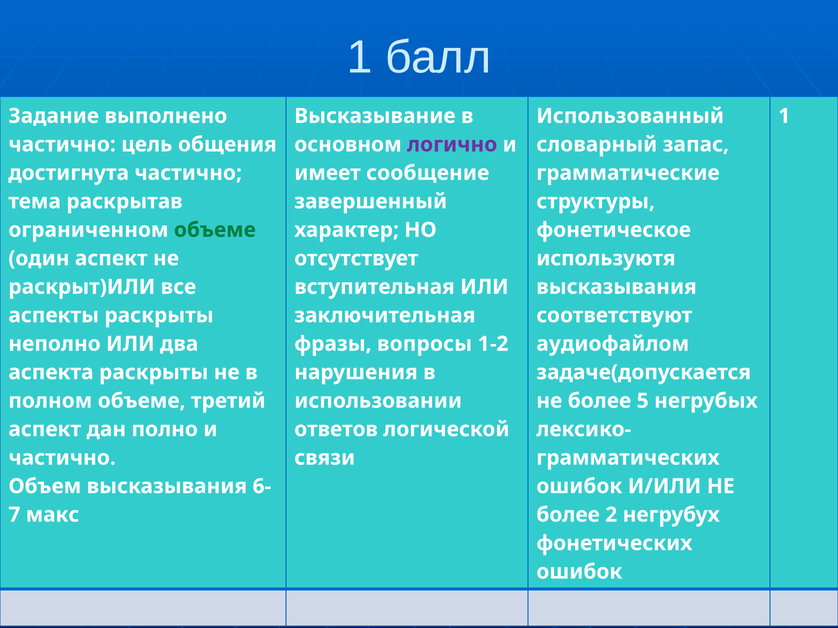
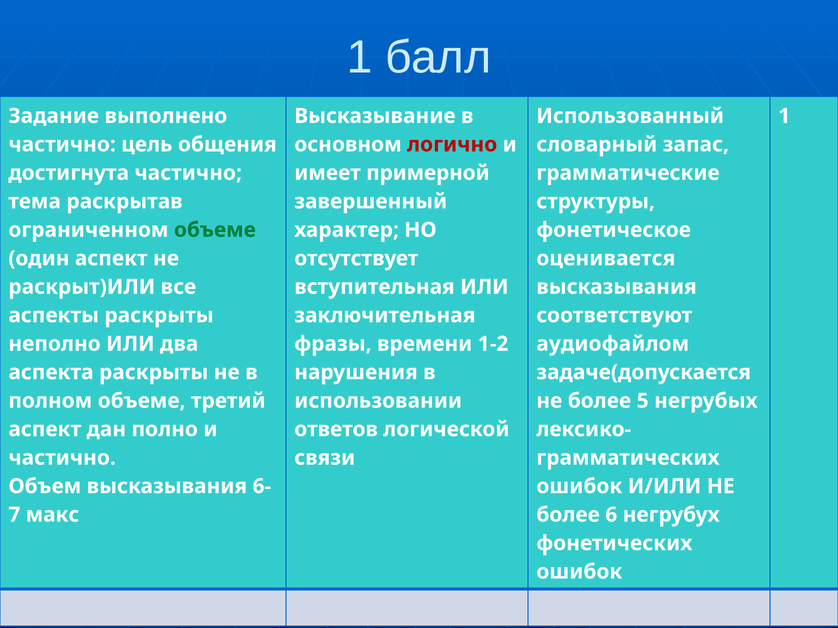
логично colour: purple -> red
сообщение: сообщение -> примерной
используютя: используютя -> оценивается
вопросы: вопросы -> времени
2: 2 -> 6
